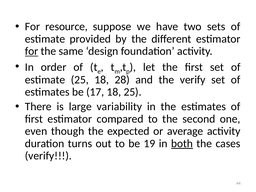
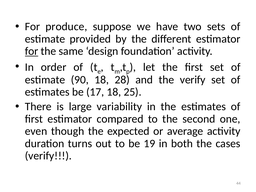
resource: resource -> produce
estimate 25: 25 -> 90
both underline: present -> none
